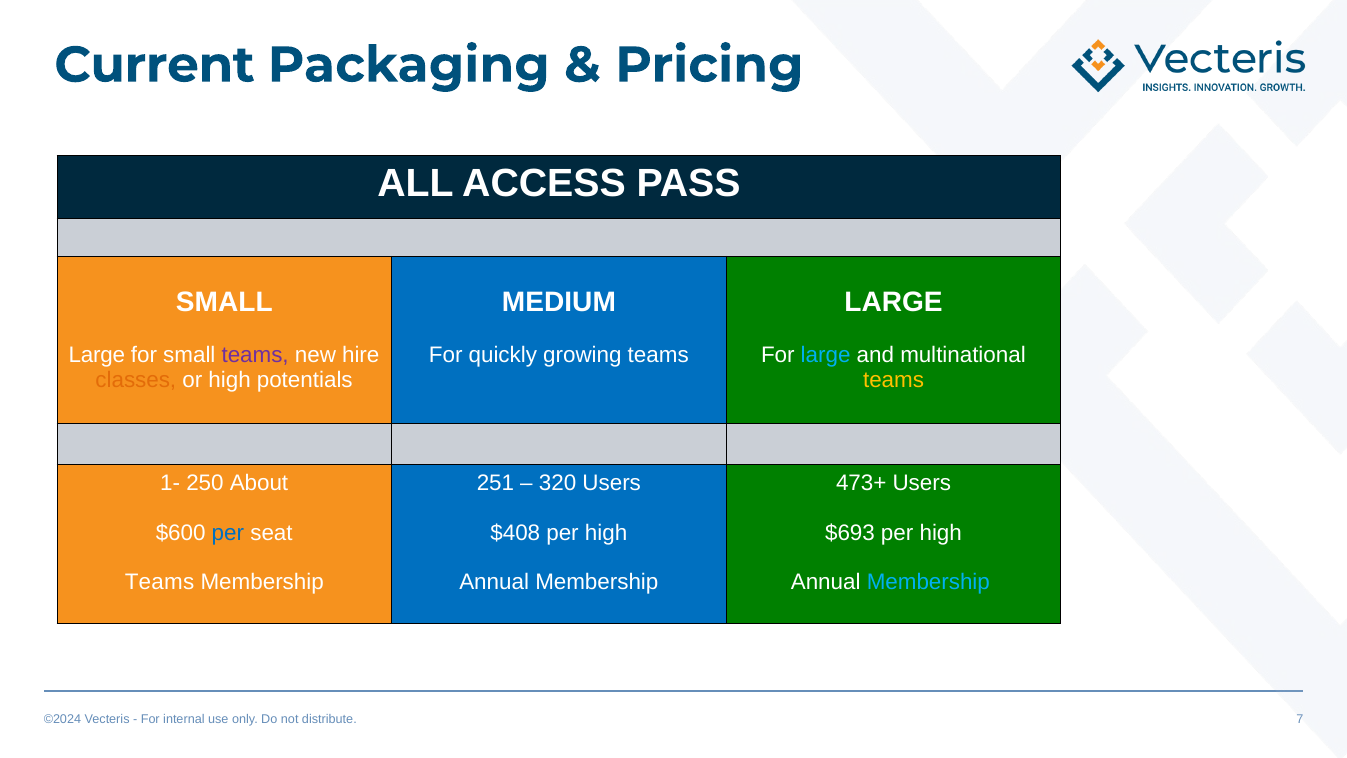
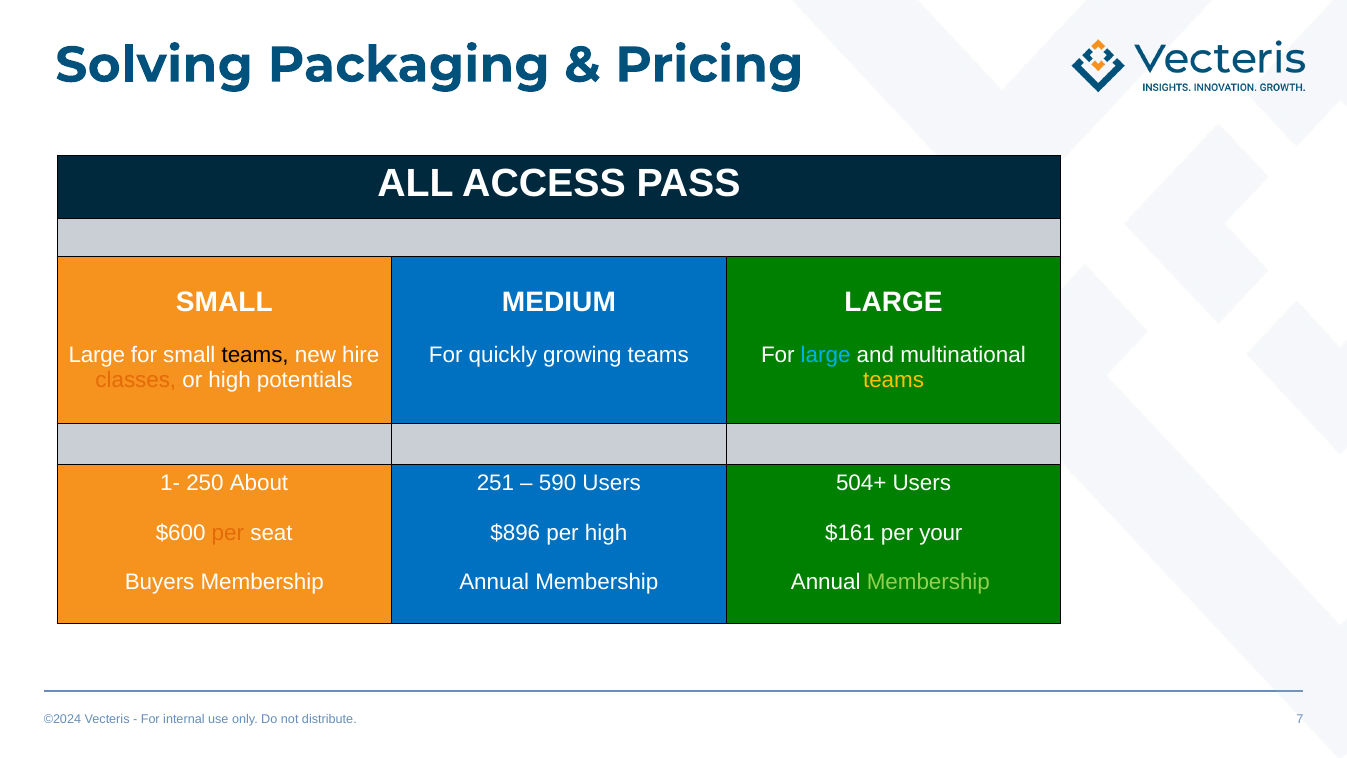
Current: Current -> Solving
teams at (255, 355) colour: purple -> black
320: 320 -> 590
473+: 473+ -> 504+
per at (228, 532) colour: blue -> orange
$408: $408 -> $896
$693: $693 -> $161
high at (941, 532): high -> your
Teams at (160, 582): Teams -> Buyers
Membership at (928, 582) colour: light blue -> light green
